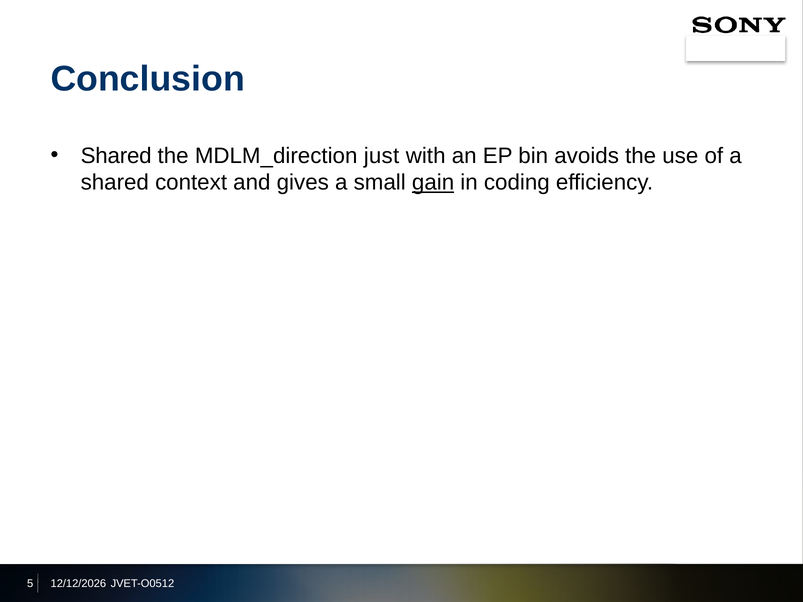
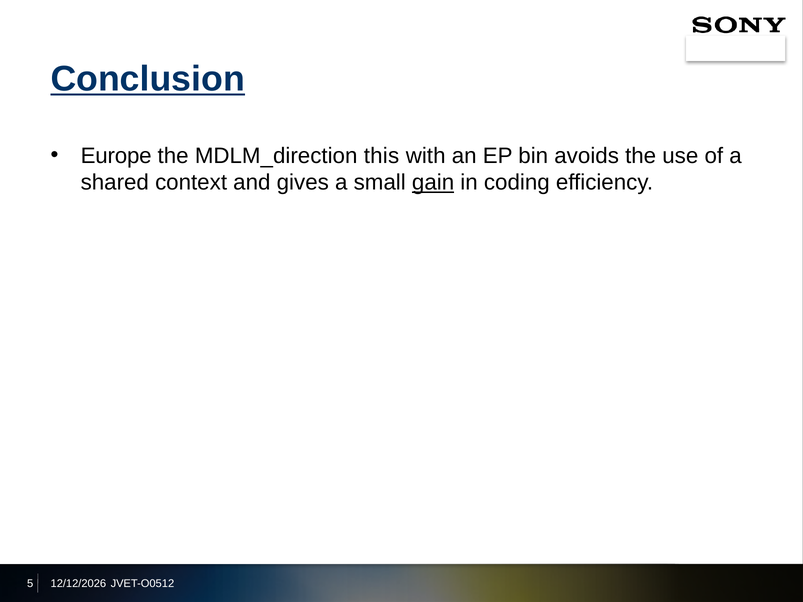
Conclusion underline: none -> present
Shared at (116, 156): Shared -> Europe
just: just -> this
